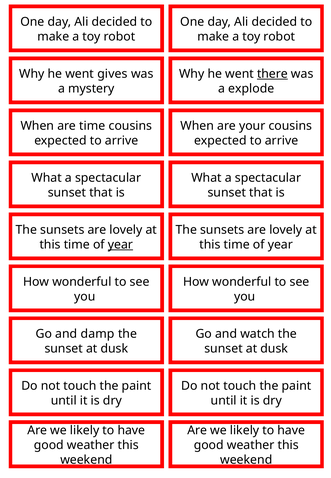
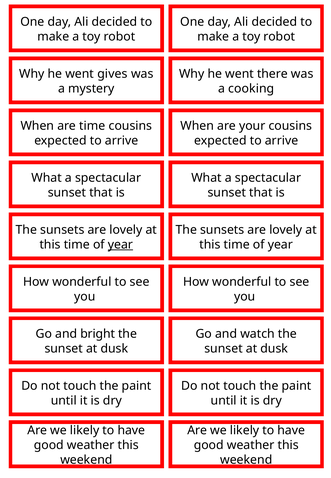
there underline: present -> none
explode: explode -> cooking
damp: damp -> bright
